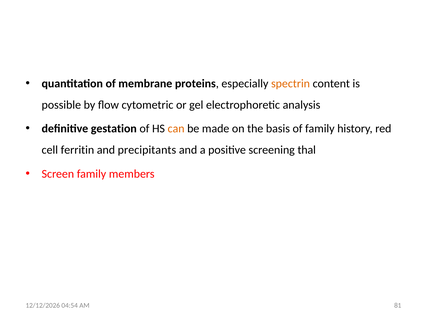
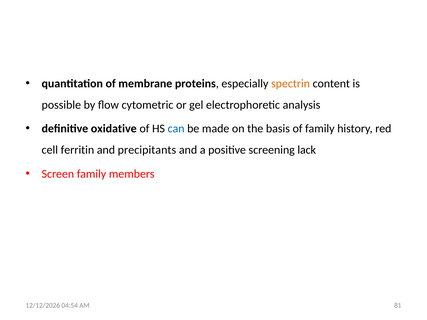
gestation: gestation -> oxidative
can colour: orange -> blue
thal: thal -> lack
